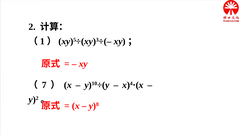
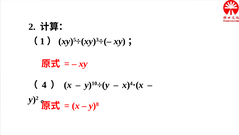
7: 7 -> 4
